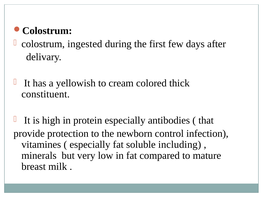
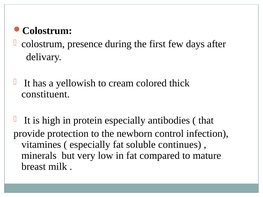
ingested: ingested -> presence
including: including -> continues
